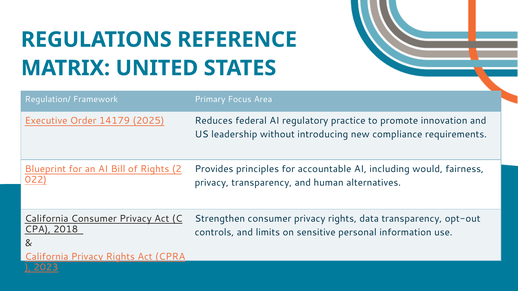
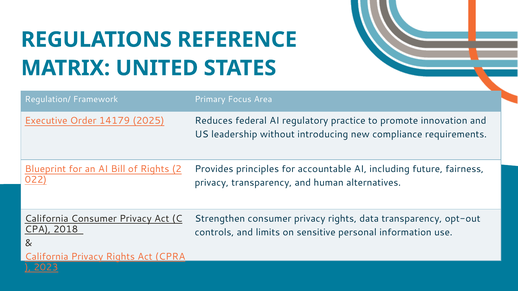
would: would -> future
